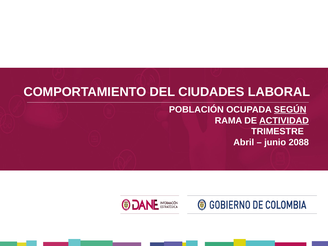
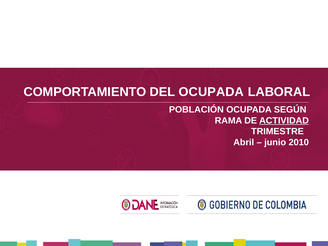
DEL CIUDADES: CIUDADES -> OCUPADA
SEGÚN underline: present -> none
2088: 2088 -> 2010
